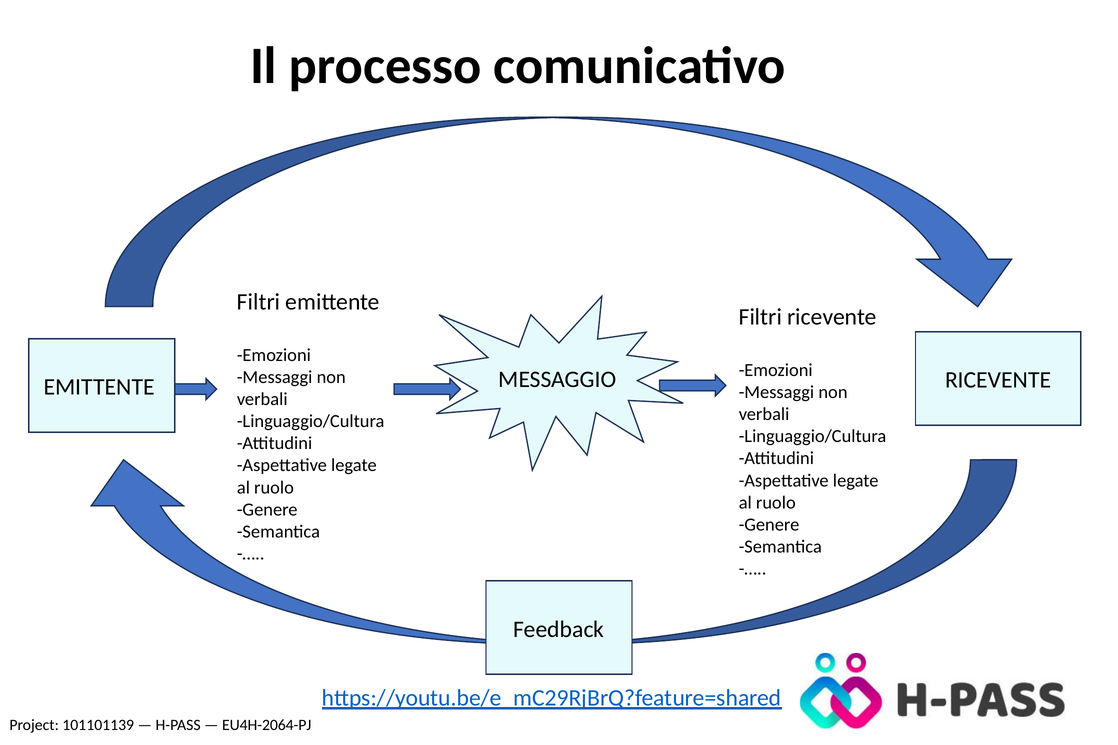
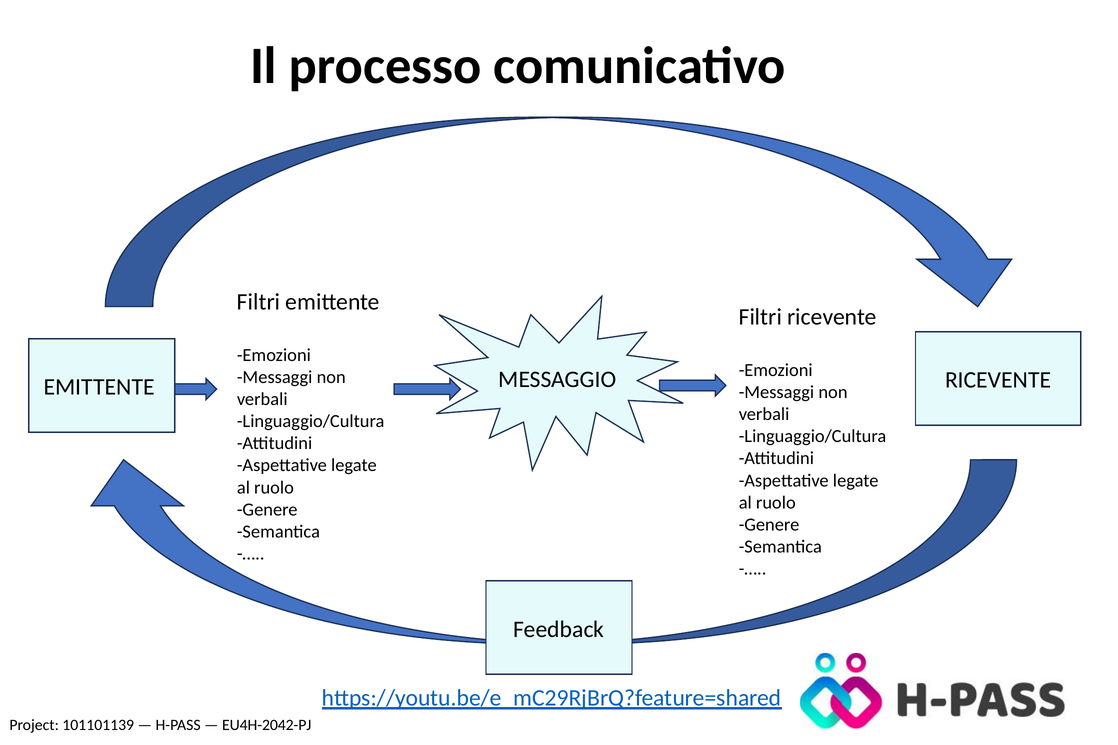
EU4H-2064-PJ: EU4H-2064-PJ -> EU4H-2042-PJ
